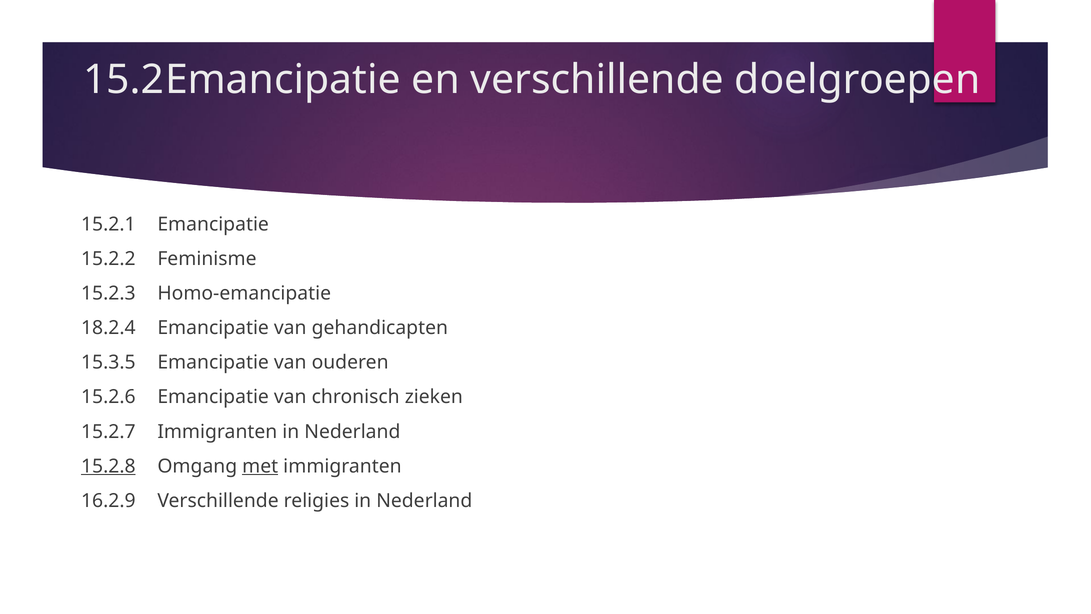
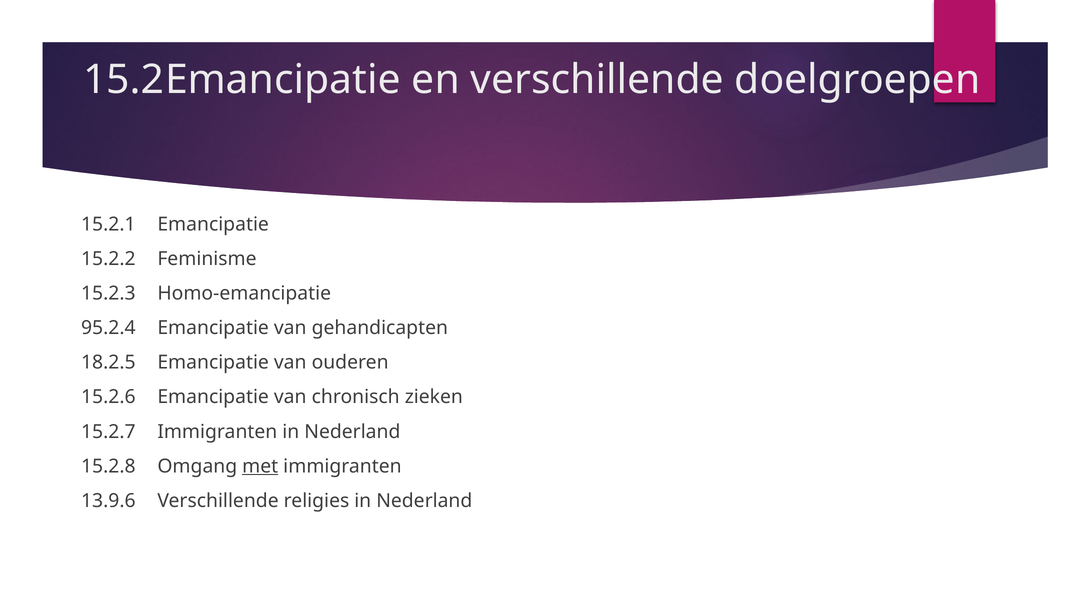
18.2.4: 18.2.4 -> 95.2.4
15.3.5: 15.3.5 -> 18.2.5
15.2.8 underline: present -> none
16.2.9: 16.2.9 -> 13.9.6
